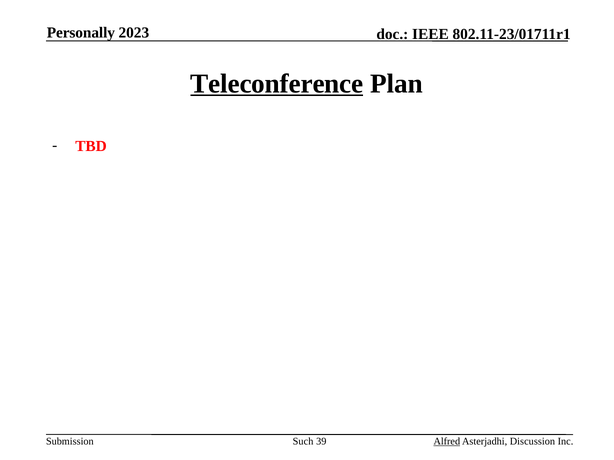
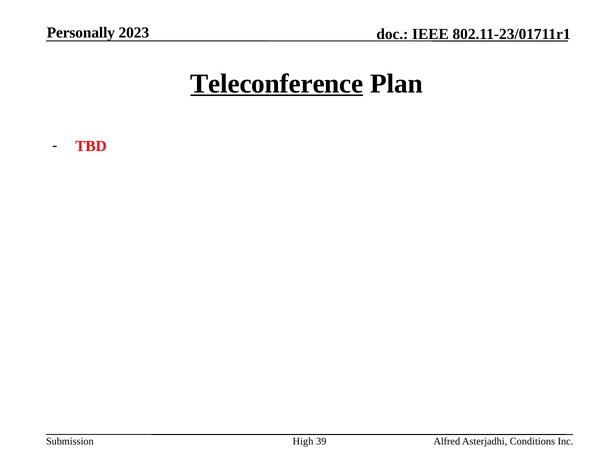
Such: Such -> High
Alfred underline: present -> none
Discussion: Discussion -> Conditions
